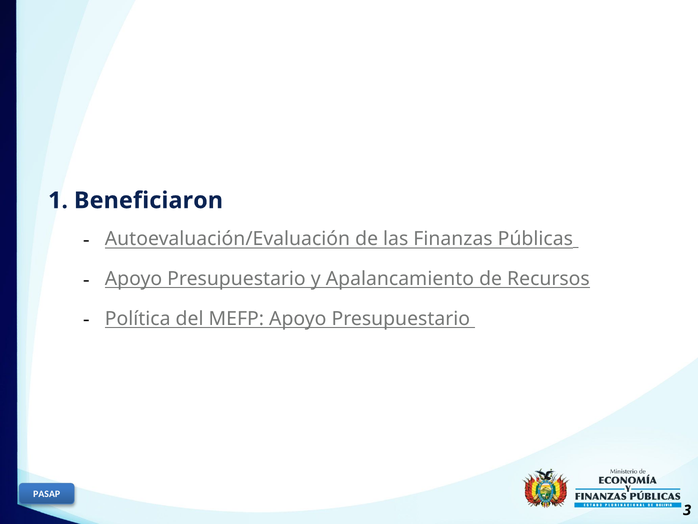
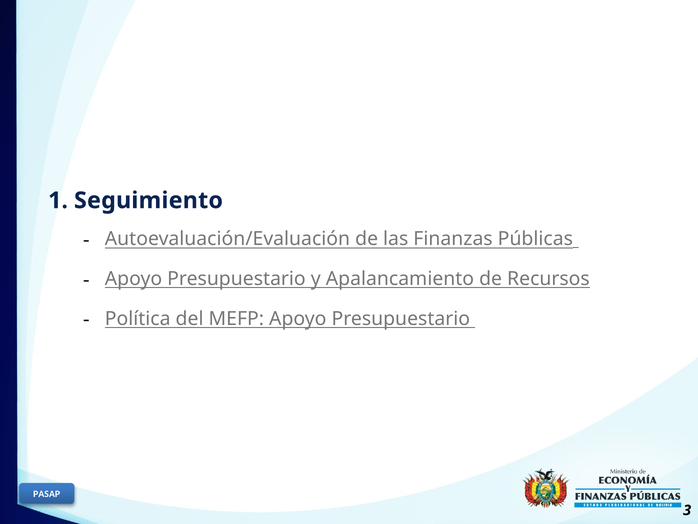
Beneficiaron: Beneficiaron -> Seguimiento
